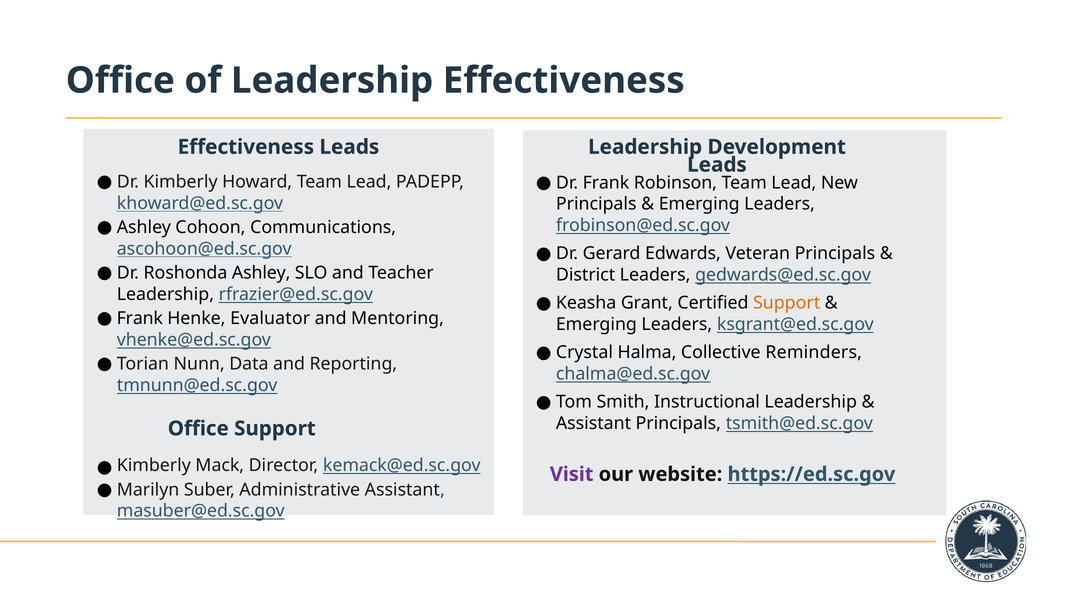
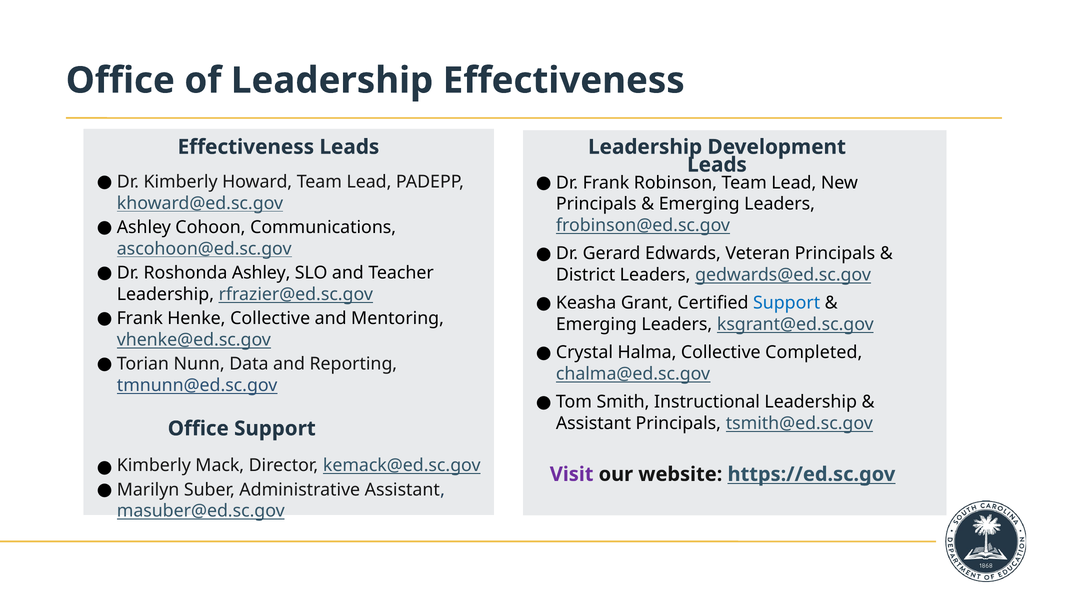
Support at (787, 303) colour: orange -> blue
Henke Evaluator: Evaluator -> Collective
Reminders: Reminders -> Completed
